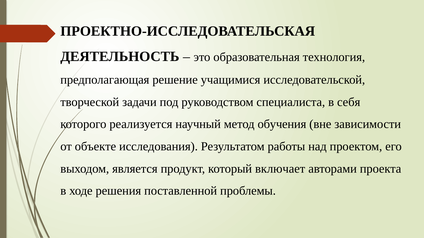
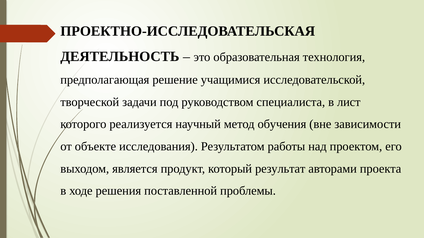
себя: себя -> лист
включает: включает -> результат
